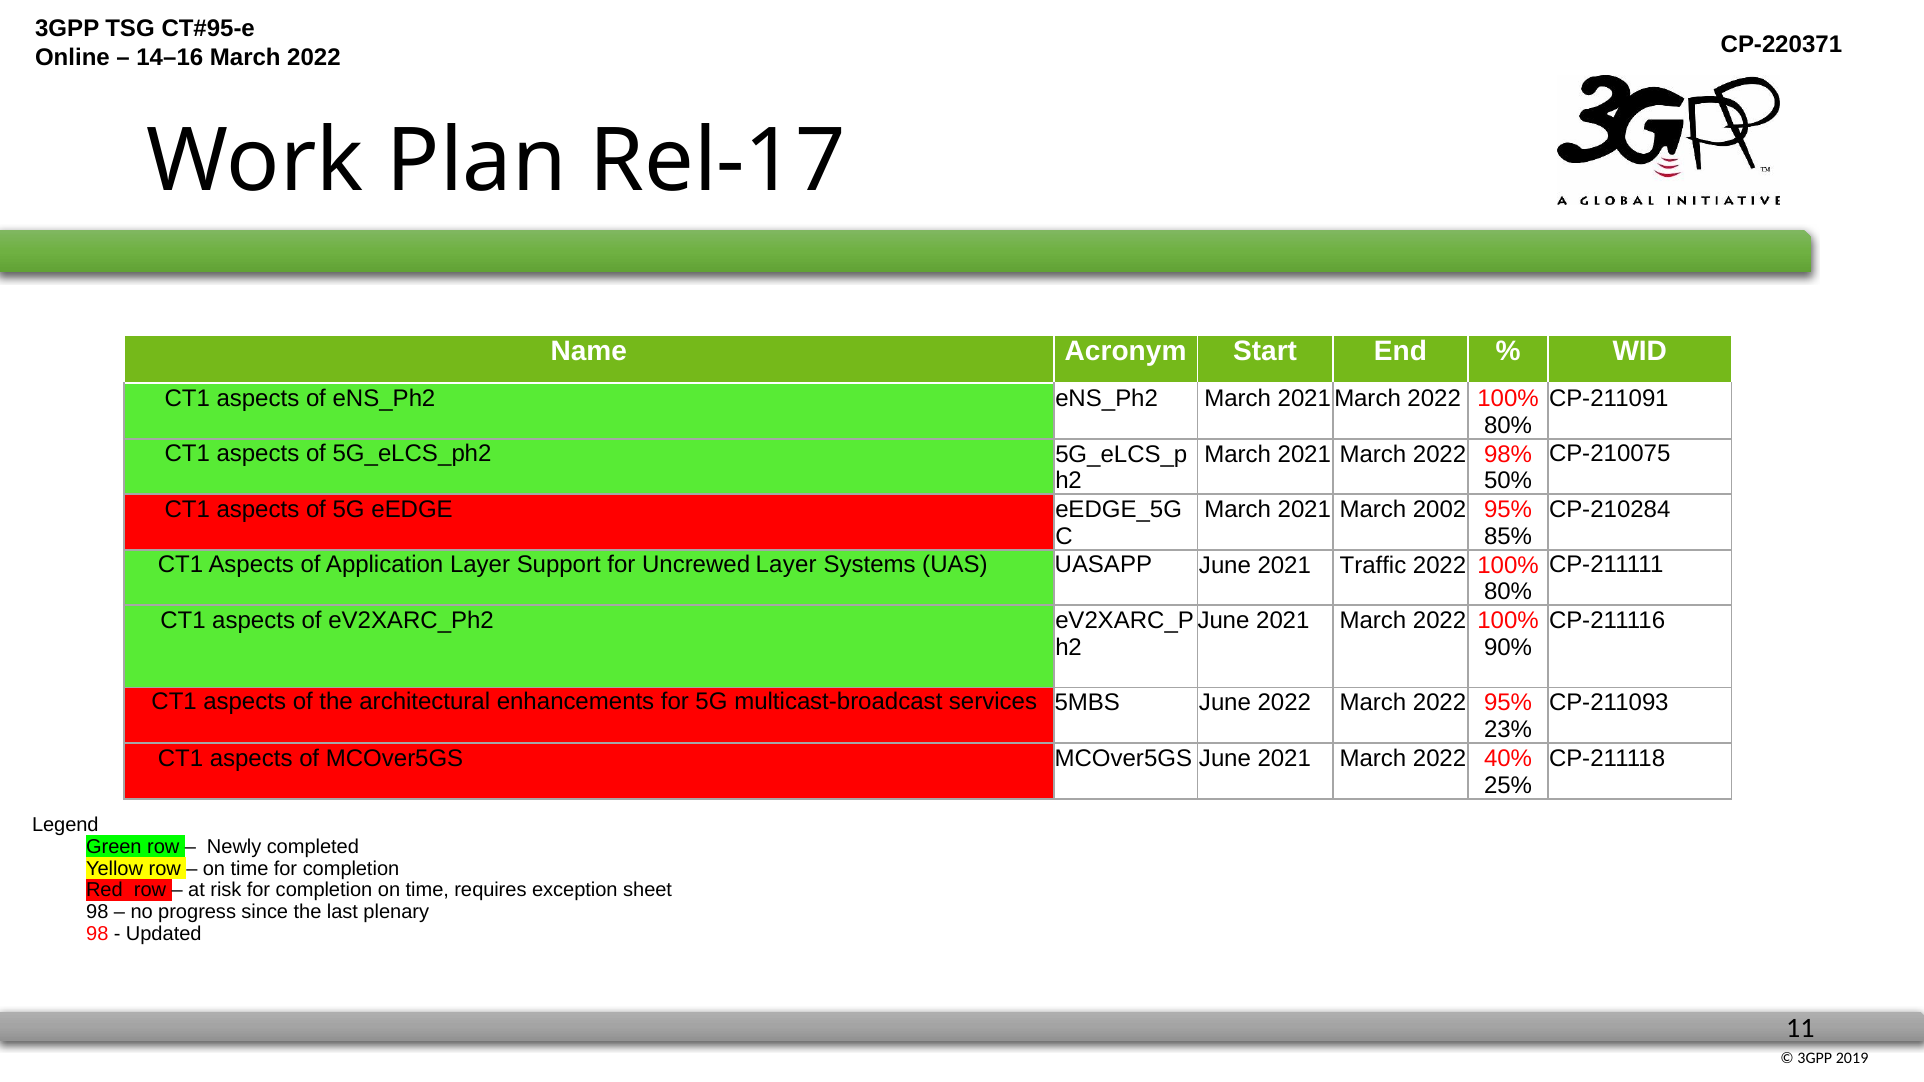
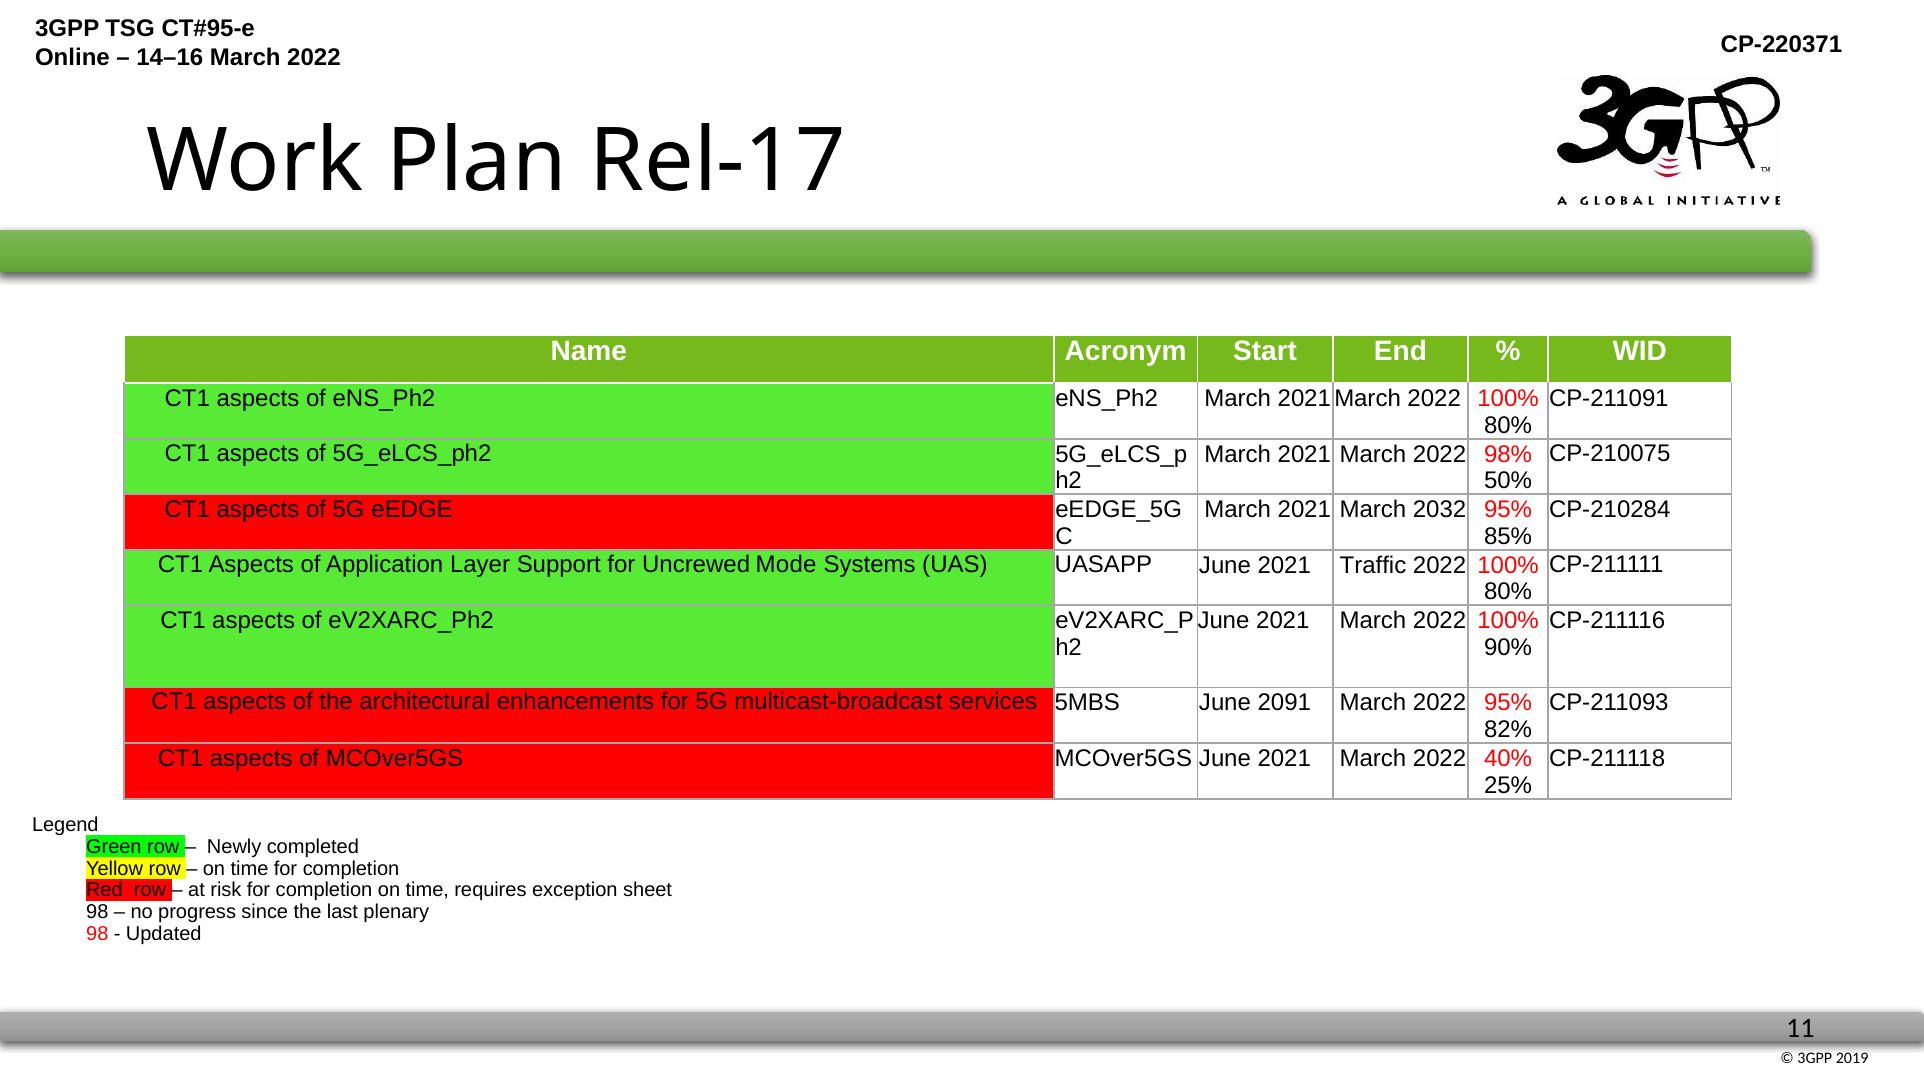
2002: 2002 -> 2032
Uncrewed Layer: Layer -> Mode
June 2022: 2022 -> 2091
23%: 23% -> 82%
